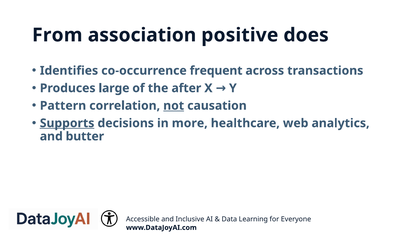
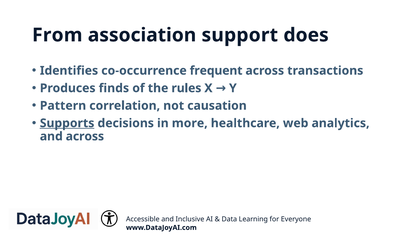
positive: positive -> support
large: large -> finds
after: after -> rules
not underline: present -> none
and butter: butter -> across
